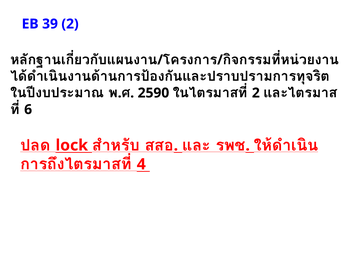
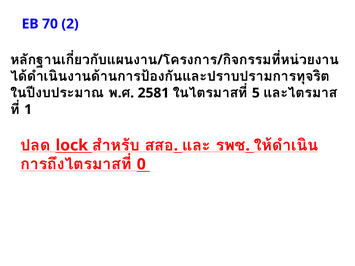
39: 39 -> 70
2590: 2590 -> 2581
2 at (256, 93): 2 -> 5
6: 6 -> 1
4: 4 -> 0
